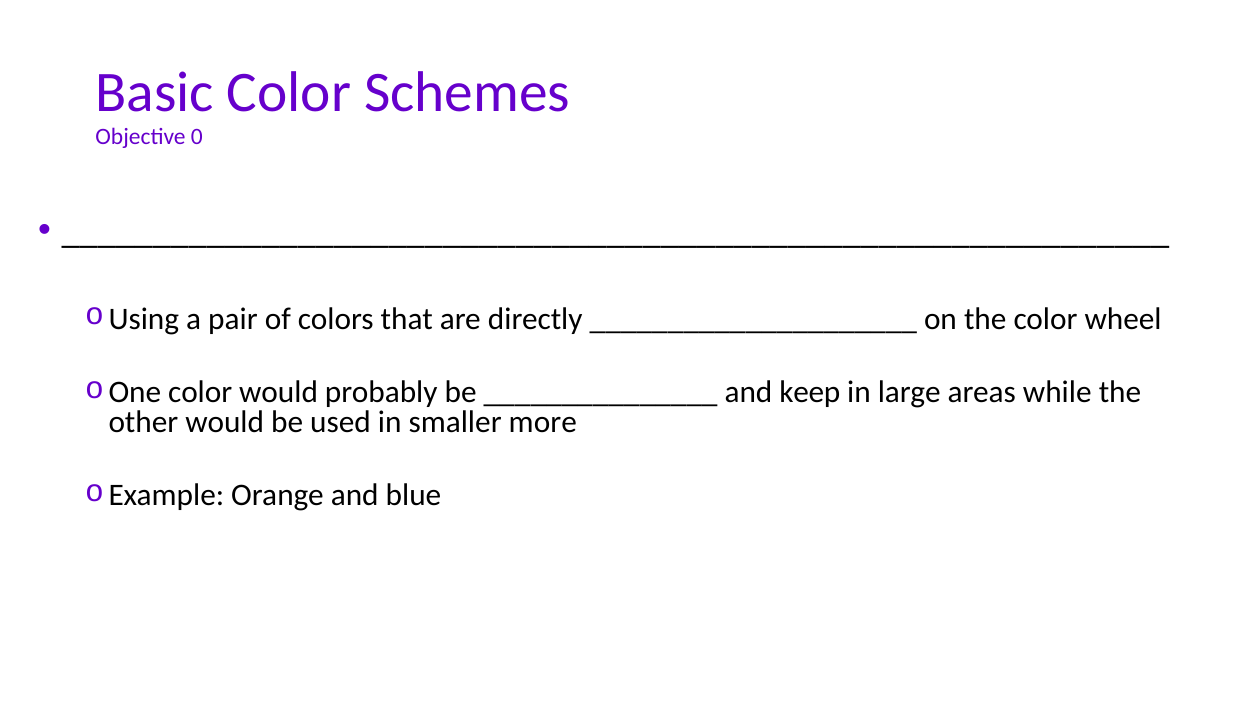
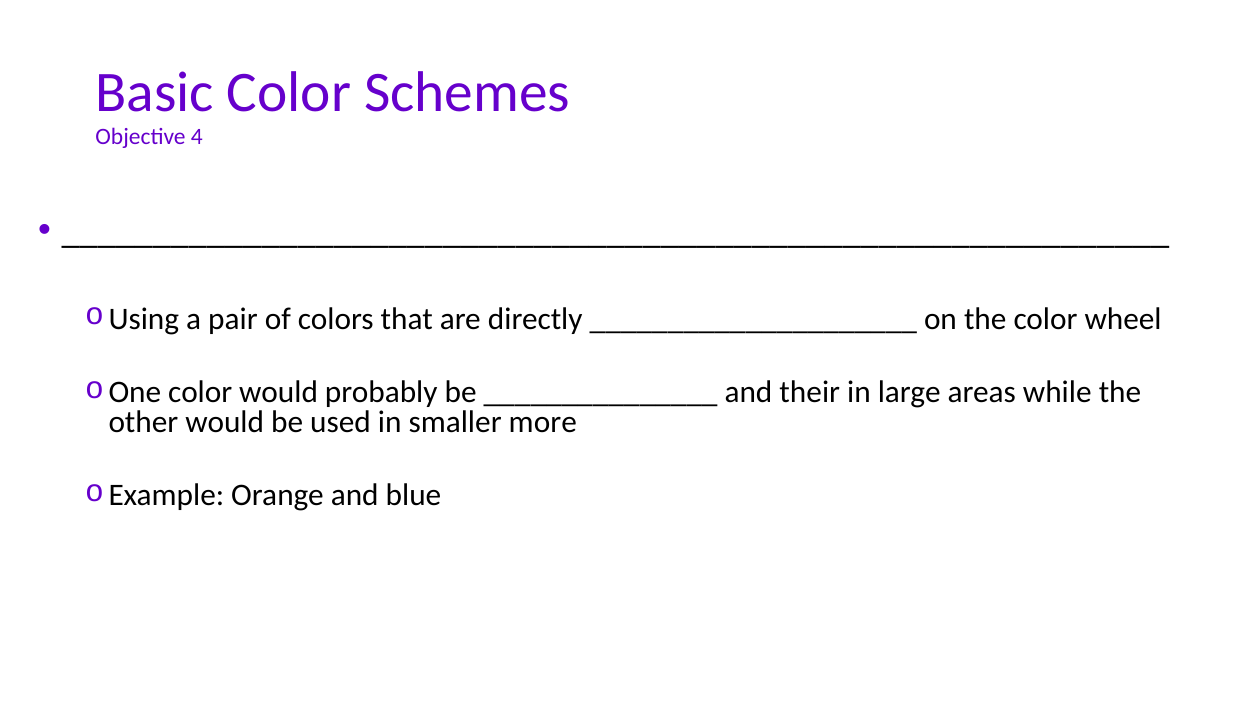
0: 0 -> 4
keep: keep -> their
